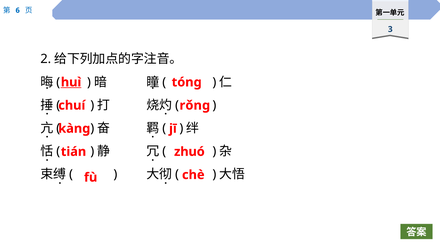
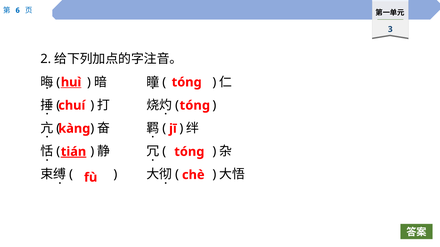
rǒng at (195, 106): rǒng -> tóng
tián underline: none -> present
zhuó at (189, 152): zhuó -> tóng
